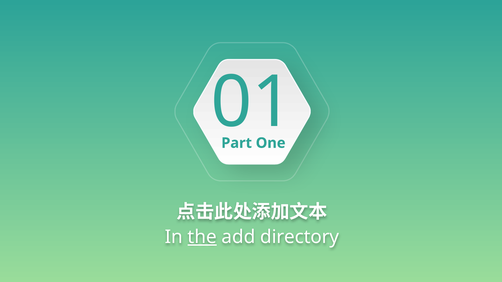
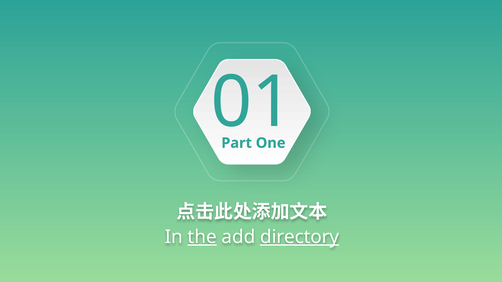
directory underline: none -> present
